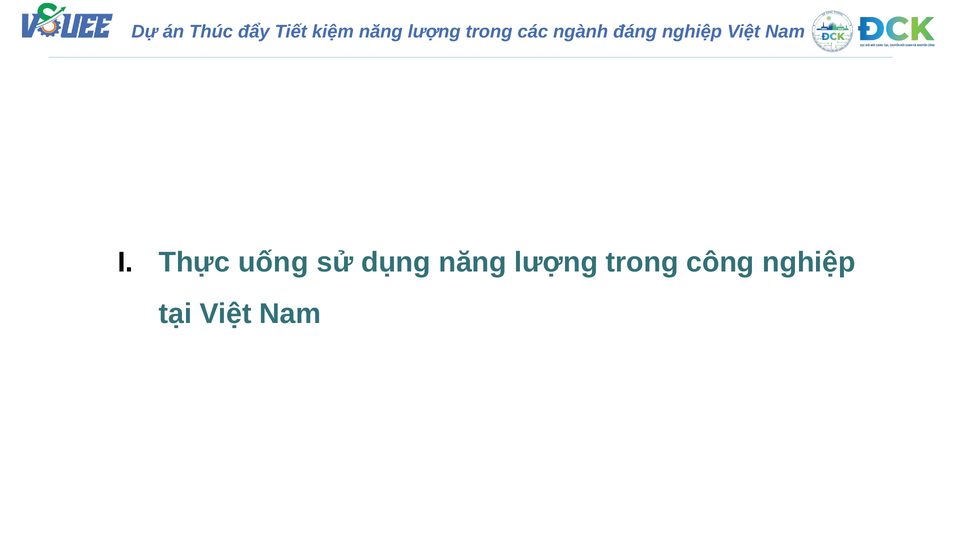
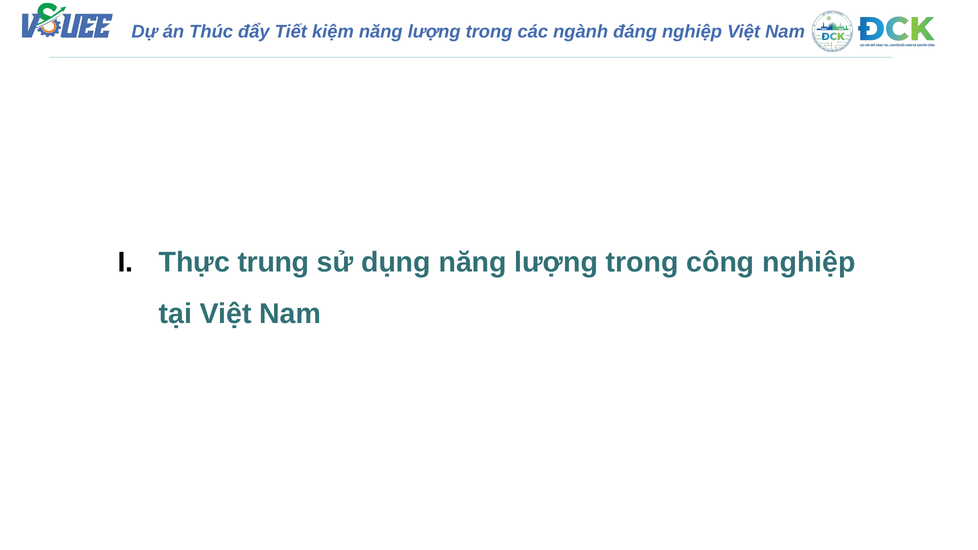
uống: uống -> trung
